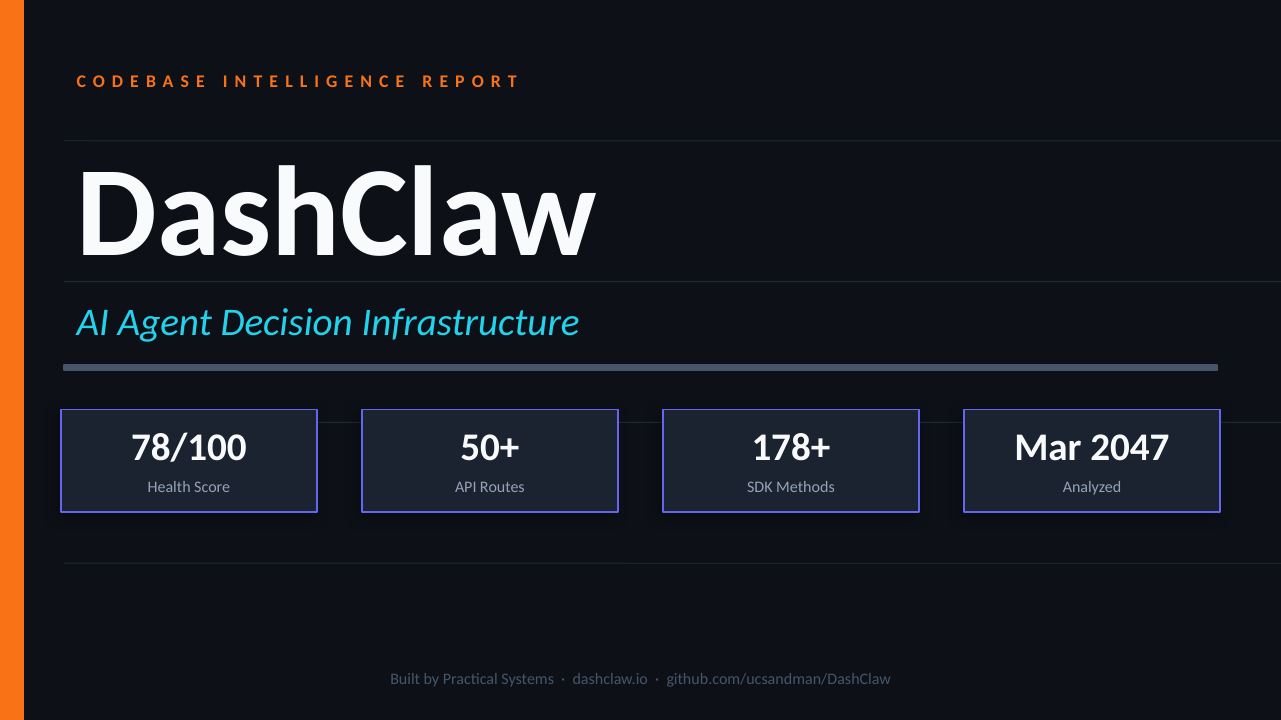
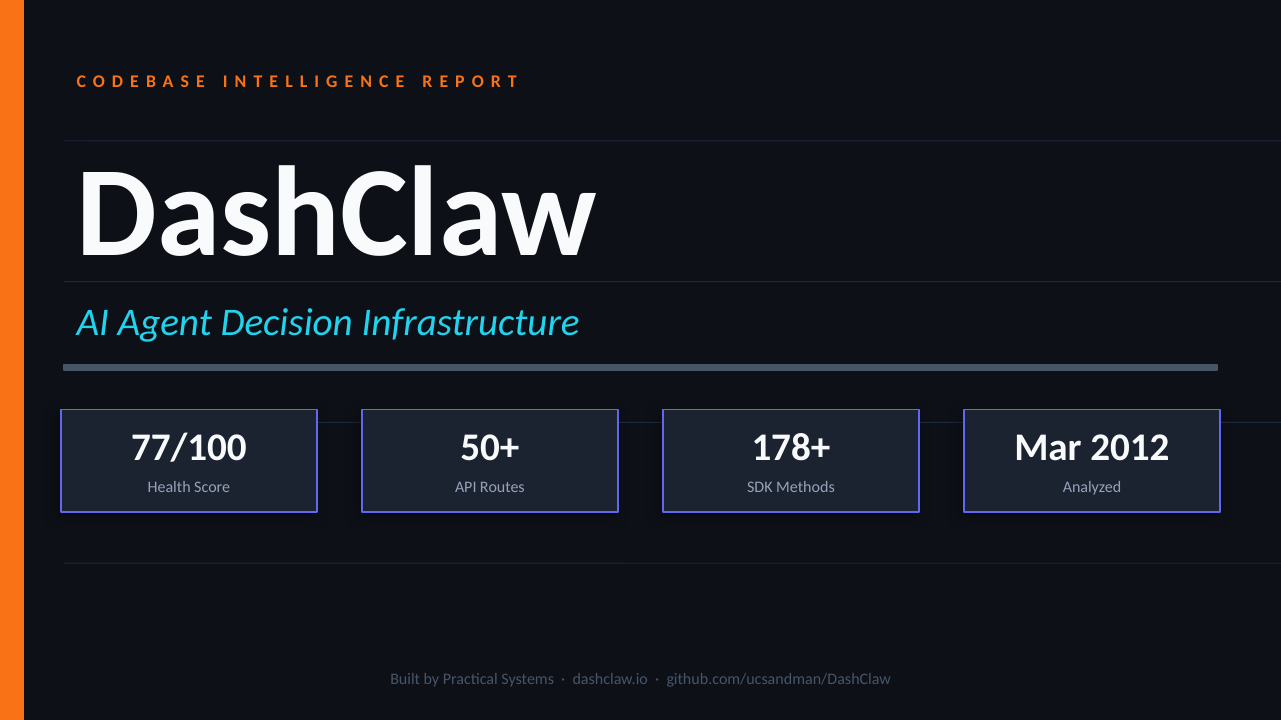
78/100: 78/100 -> 77/100
2047: 2047 -> 2012
